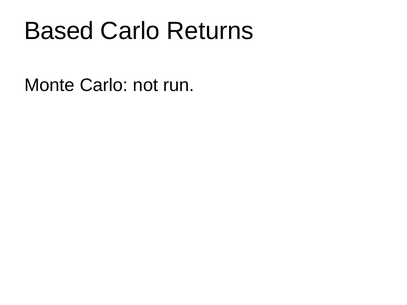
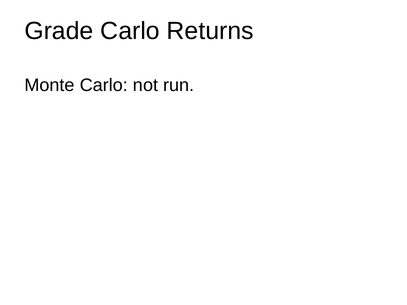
Based: Based -> Grade
